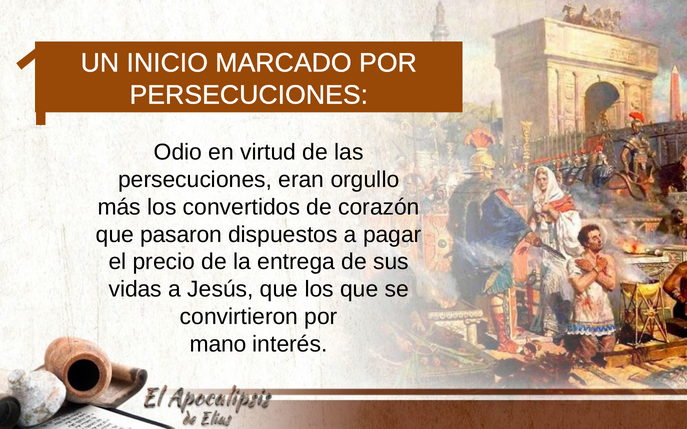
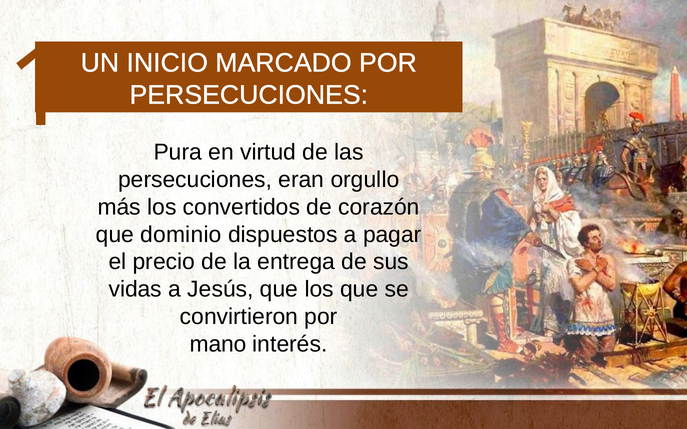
Odio: Odio -> Pura
pasaron: pasaron -> dominio
